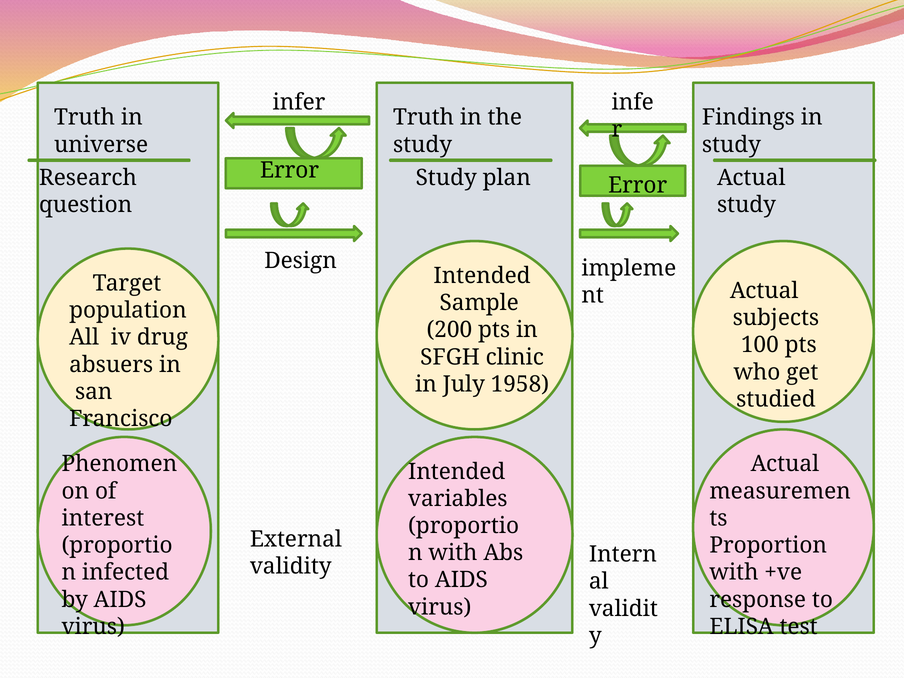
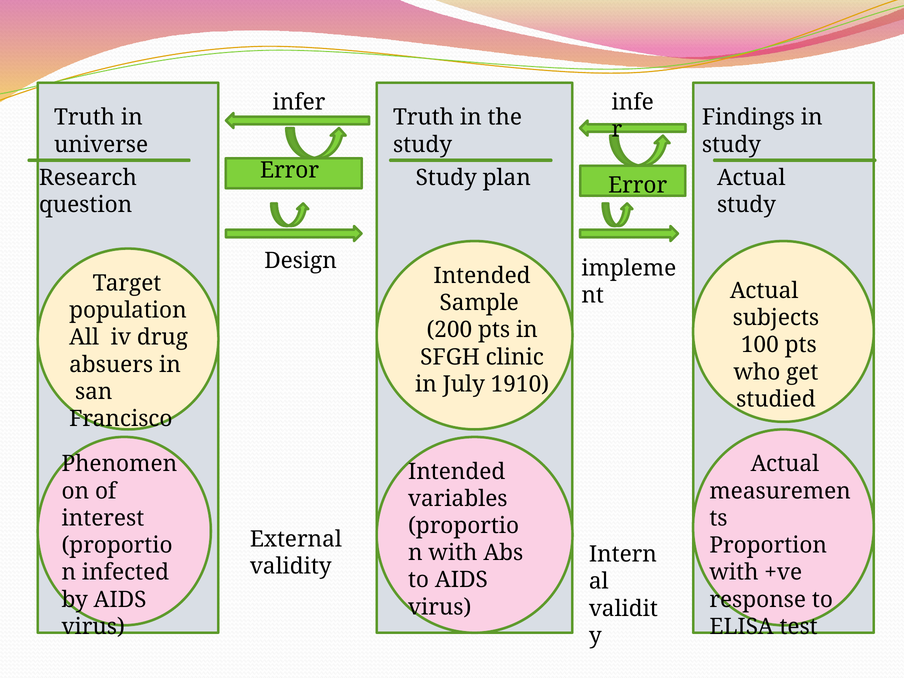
1958: 1958 -> 1910
